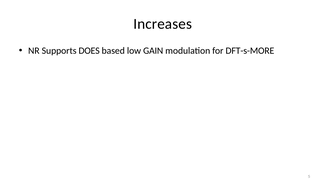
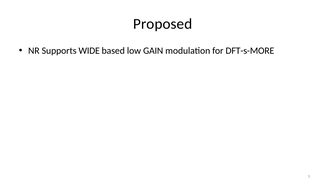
Increases: Increases -> Proposed
DOES: DOES -> WIDE
